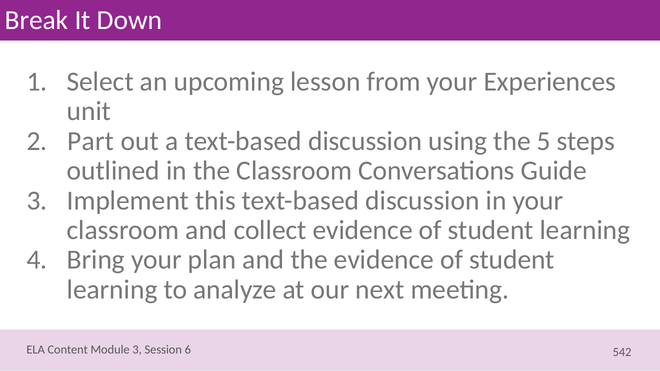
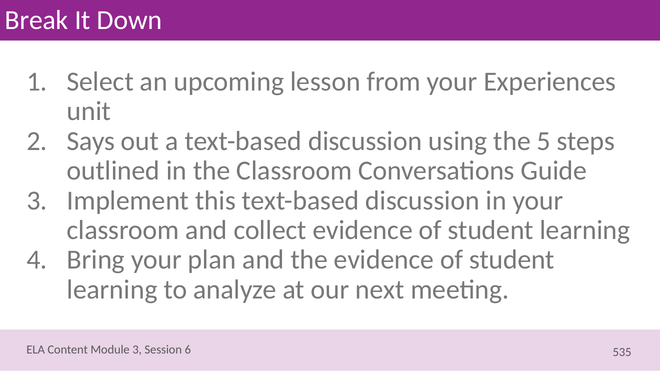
Part: Part -> Says
542: 542 -> 535
